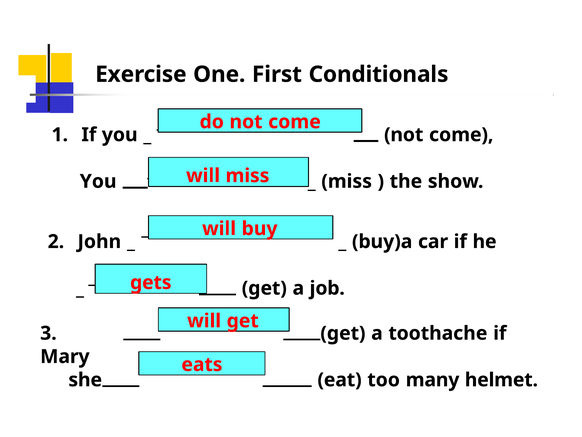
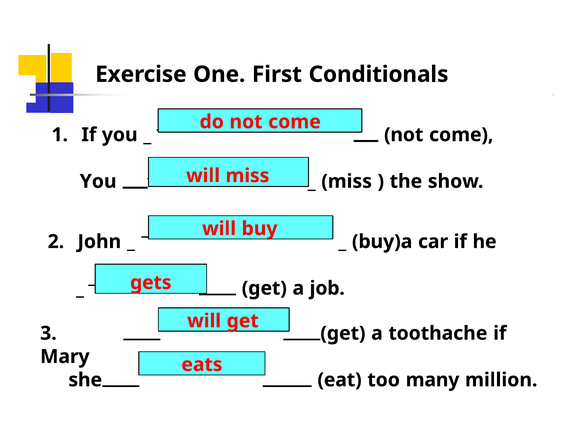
helmet: helmet -> million
